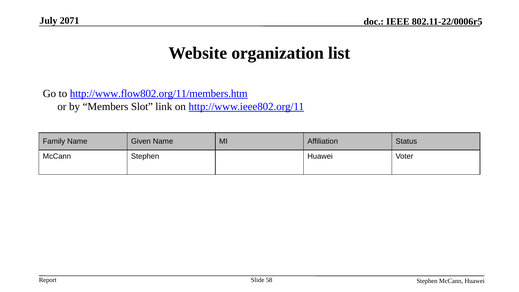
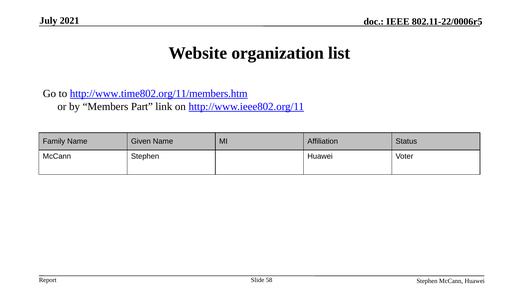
2071: 2071 -> 2021
http://www.flow802.org/11/members.htm: http://www.flow802.org/11/members.htm -> http://www.time802.org/11/members.htm
Slot: Slot -> Part
